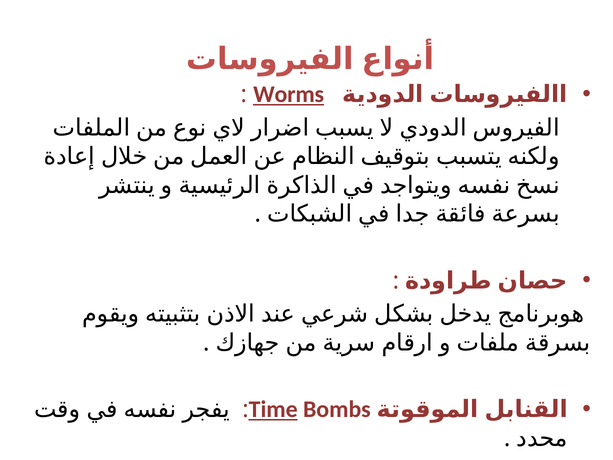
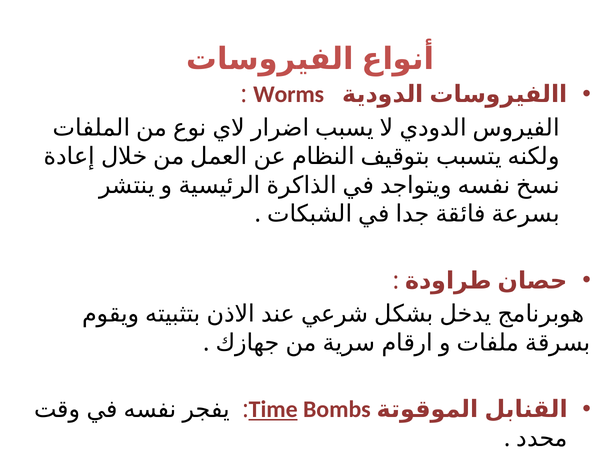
Worms underline: present -> none
